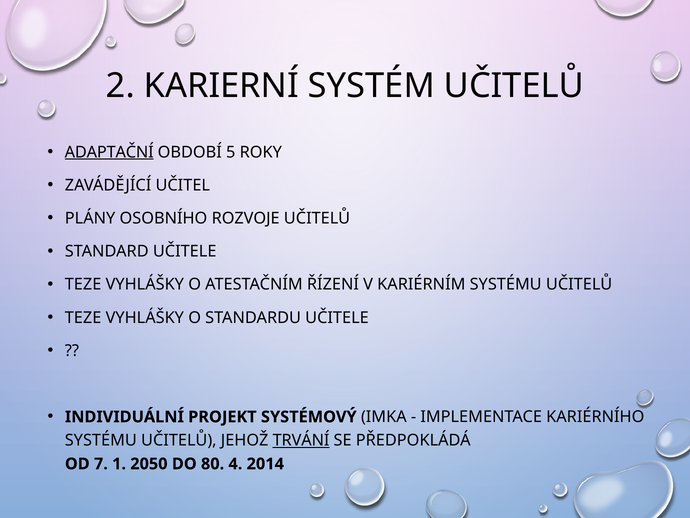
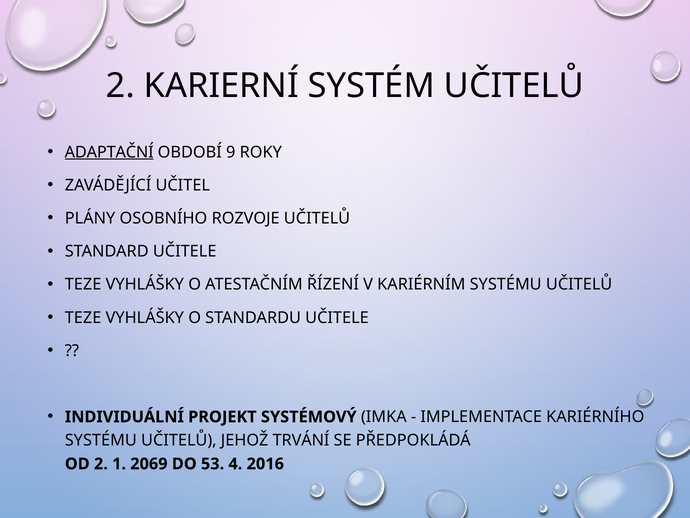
5: 5 -> 9
TRVÁNÍ underline: present -> none
OD 7: 7 -> 2
2050: 2050 -> 2069
80: 80 -> 53
2014: 2014 -> 2016
